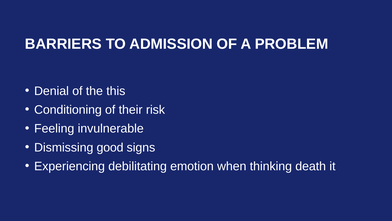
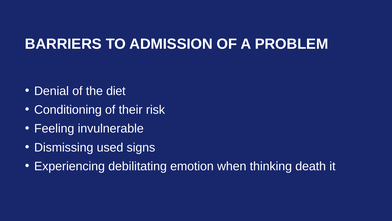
this: this -> diet
good: good -> used
